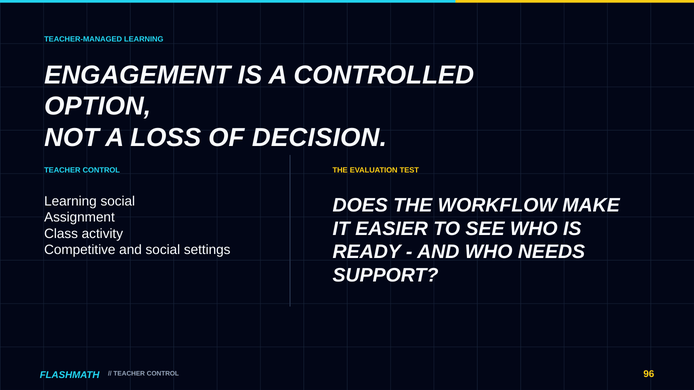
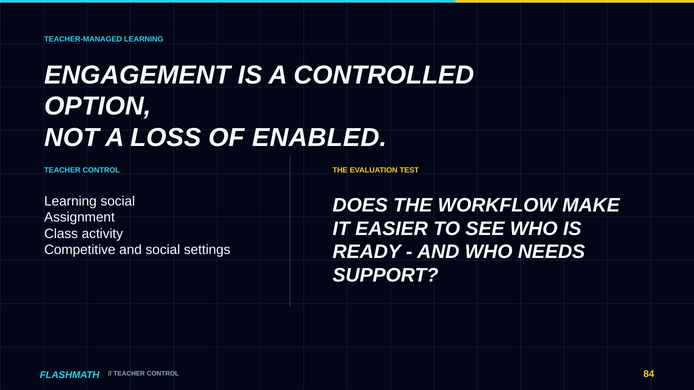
DECISION: DECISION -> ENABLED
96: 96 -> 84
